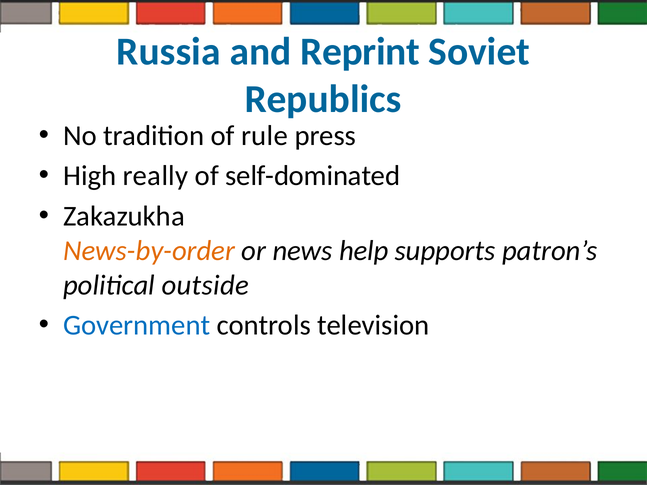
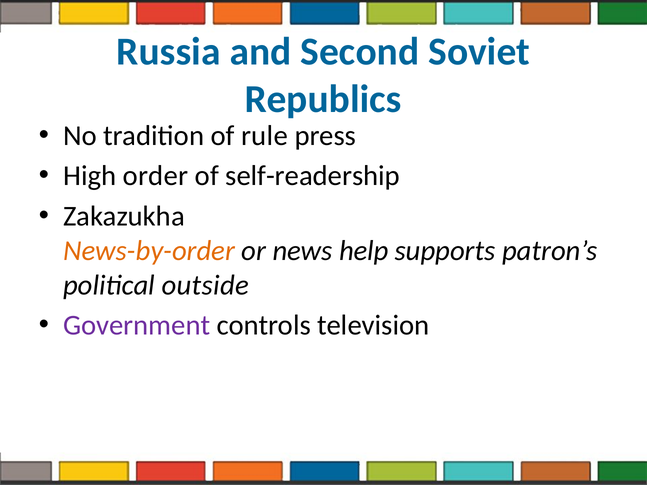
Reprint: Reprint -> Second
really: really -> order
self-dominated: self-dominated -> self-readership
Government colour: blue -> purple
